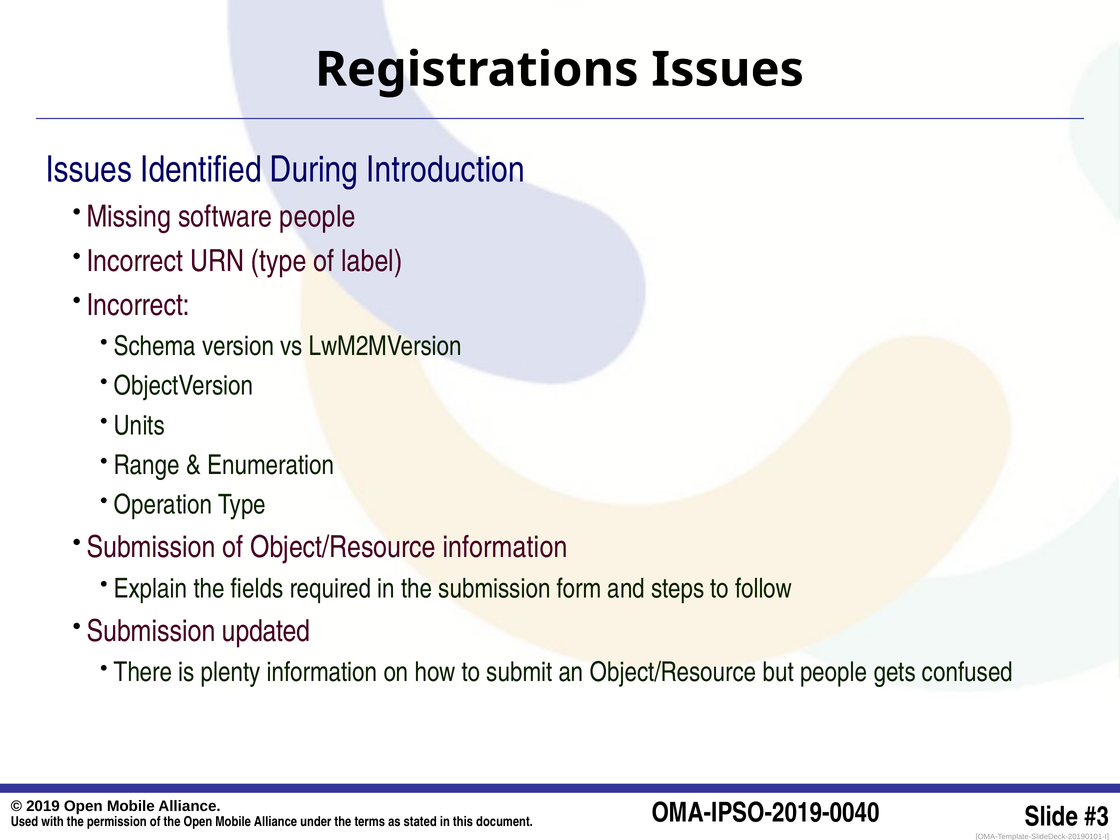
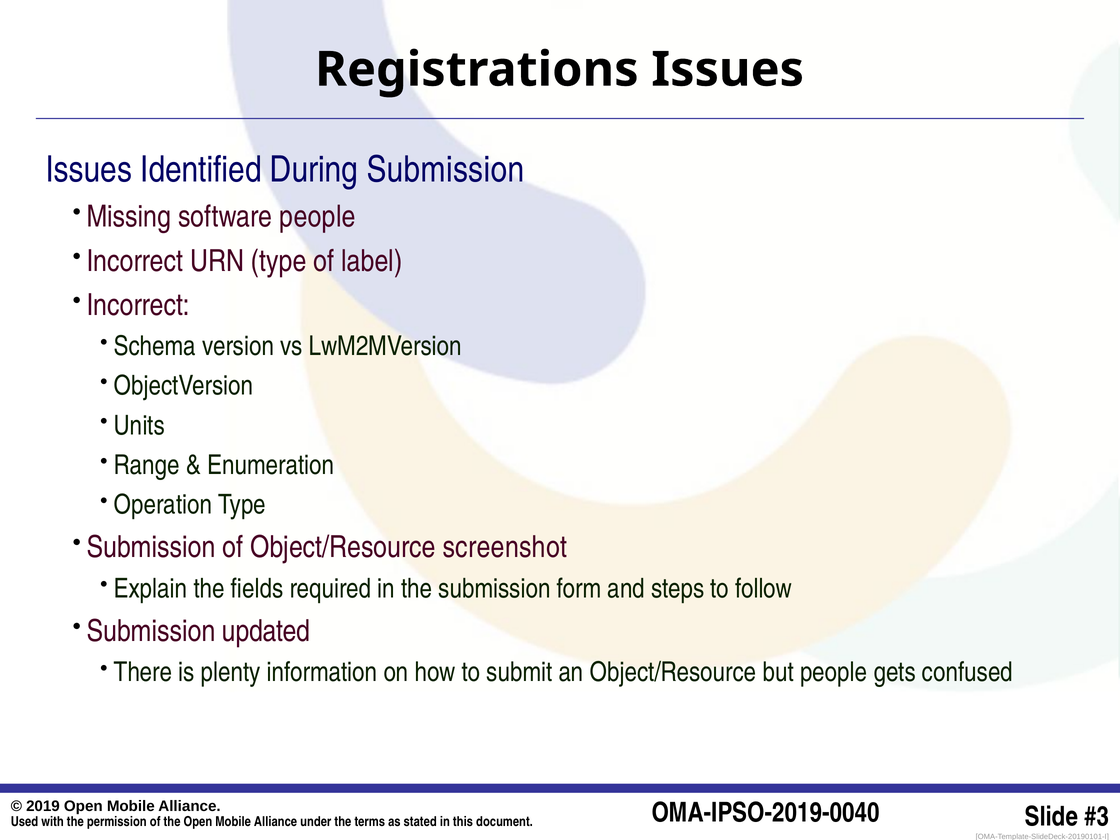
During Introduction: Introduction -> Submission
Object/Resource information: information -> screenshot
